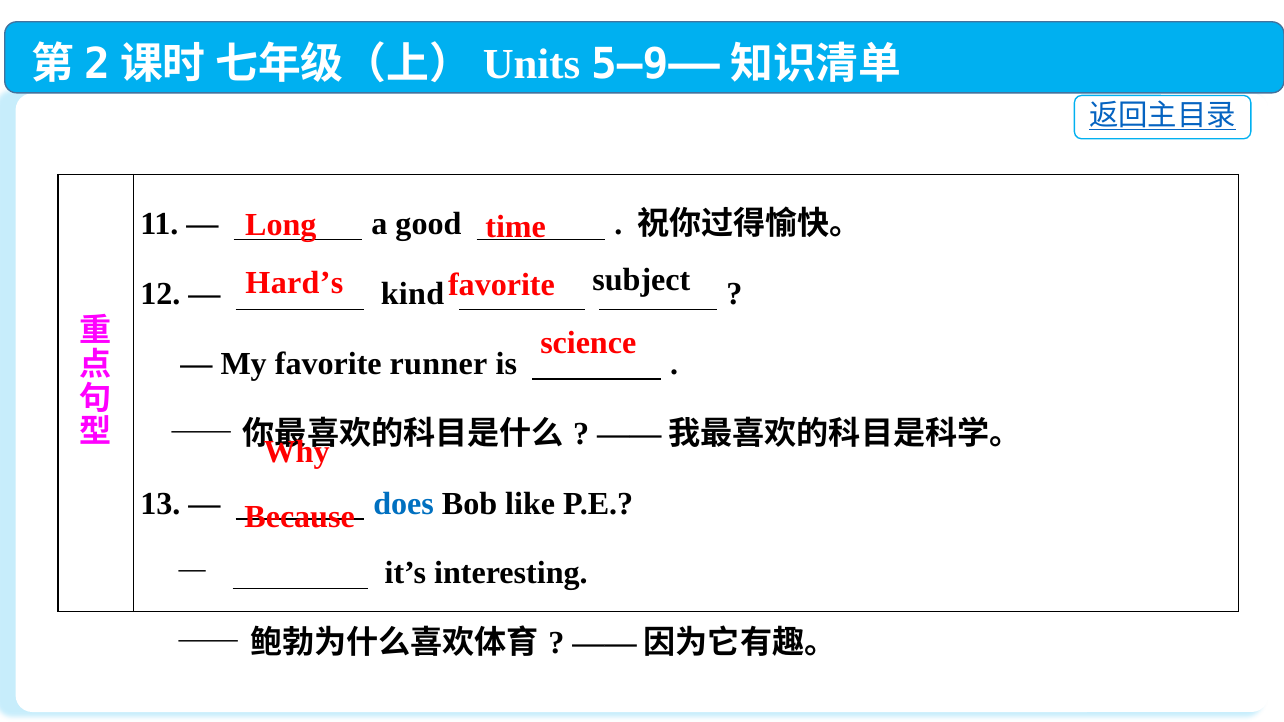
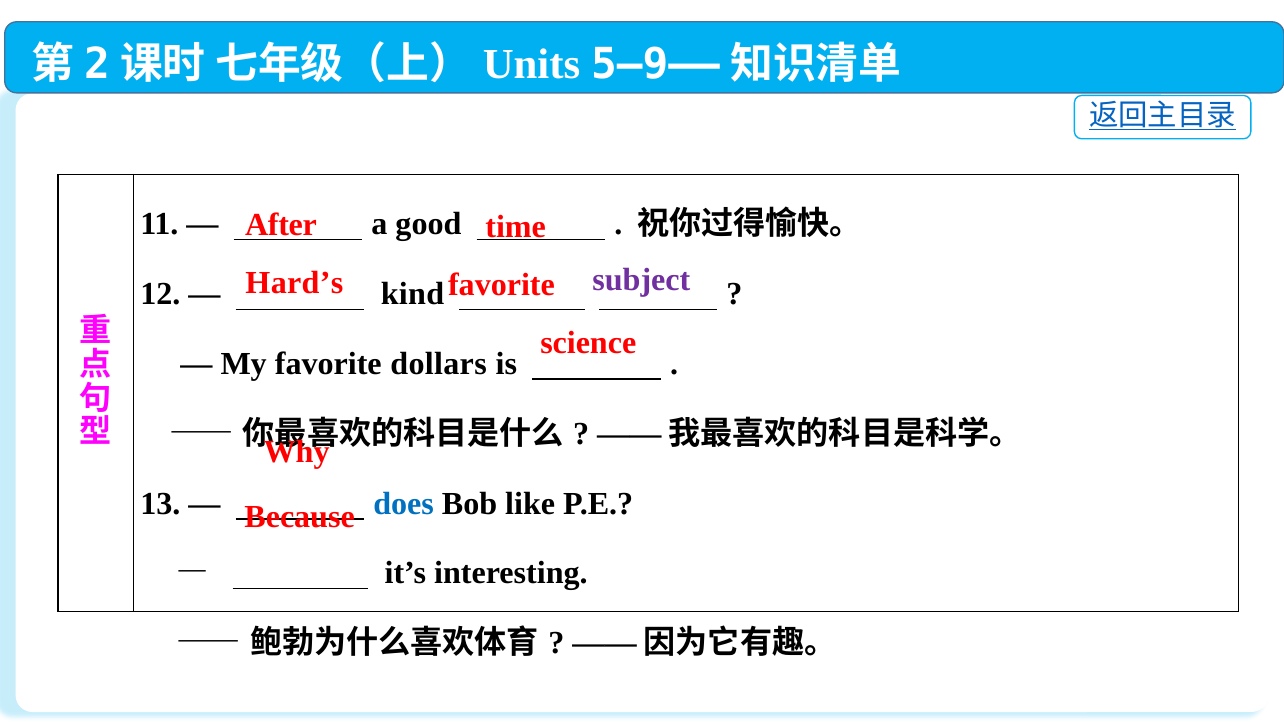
Long: Long -> After
subject colour: black -> purple
runner: runner -> dollars
